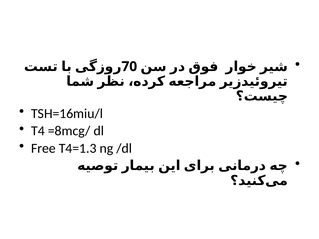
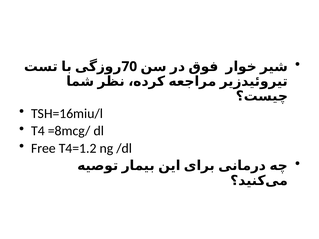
T4=1.3: T4=1.3 -> T4=1.2
